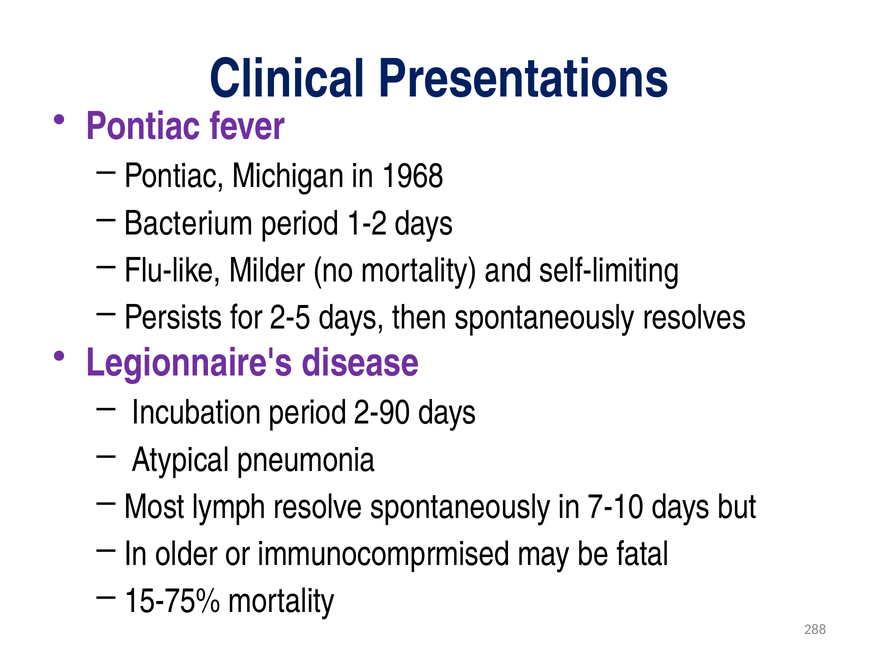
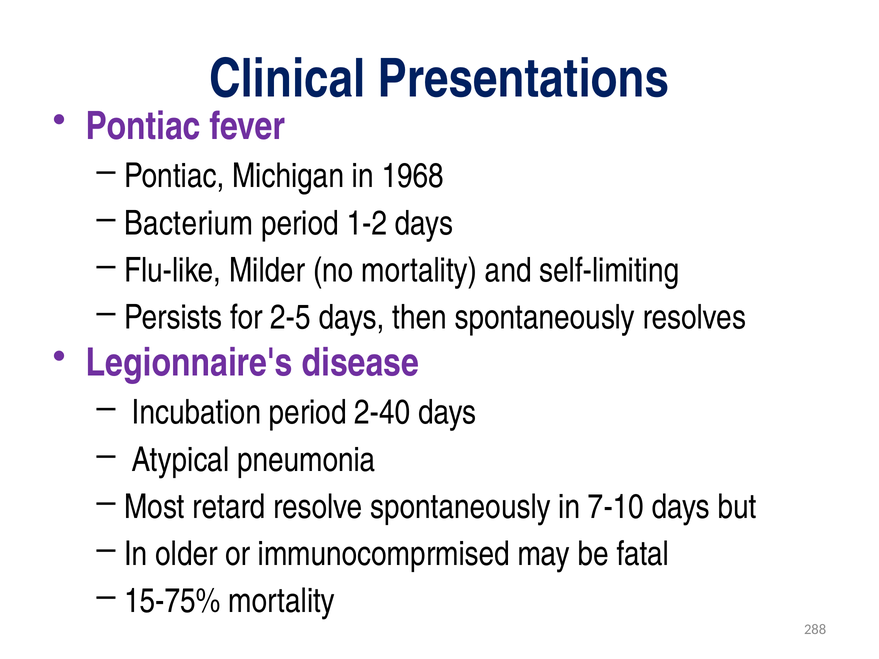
2-90: 2-90 -> 2-40
lymph: lymph -> retard
